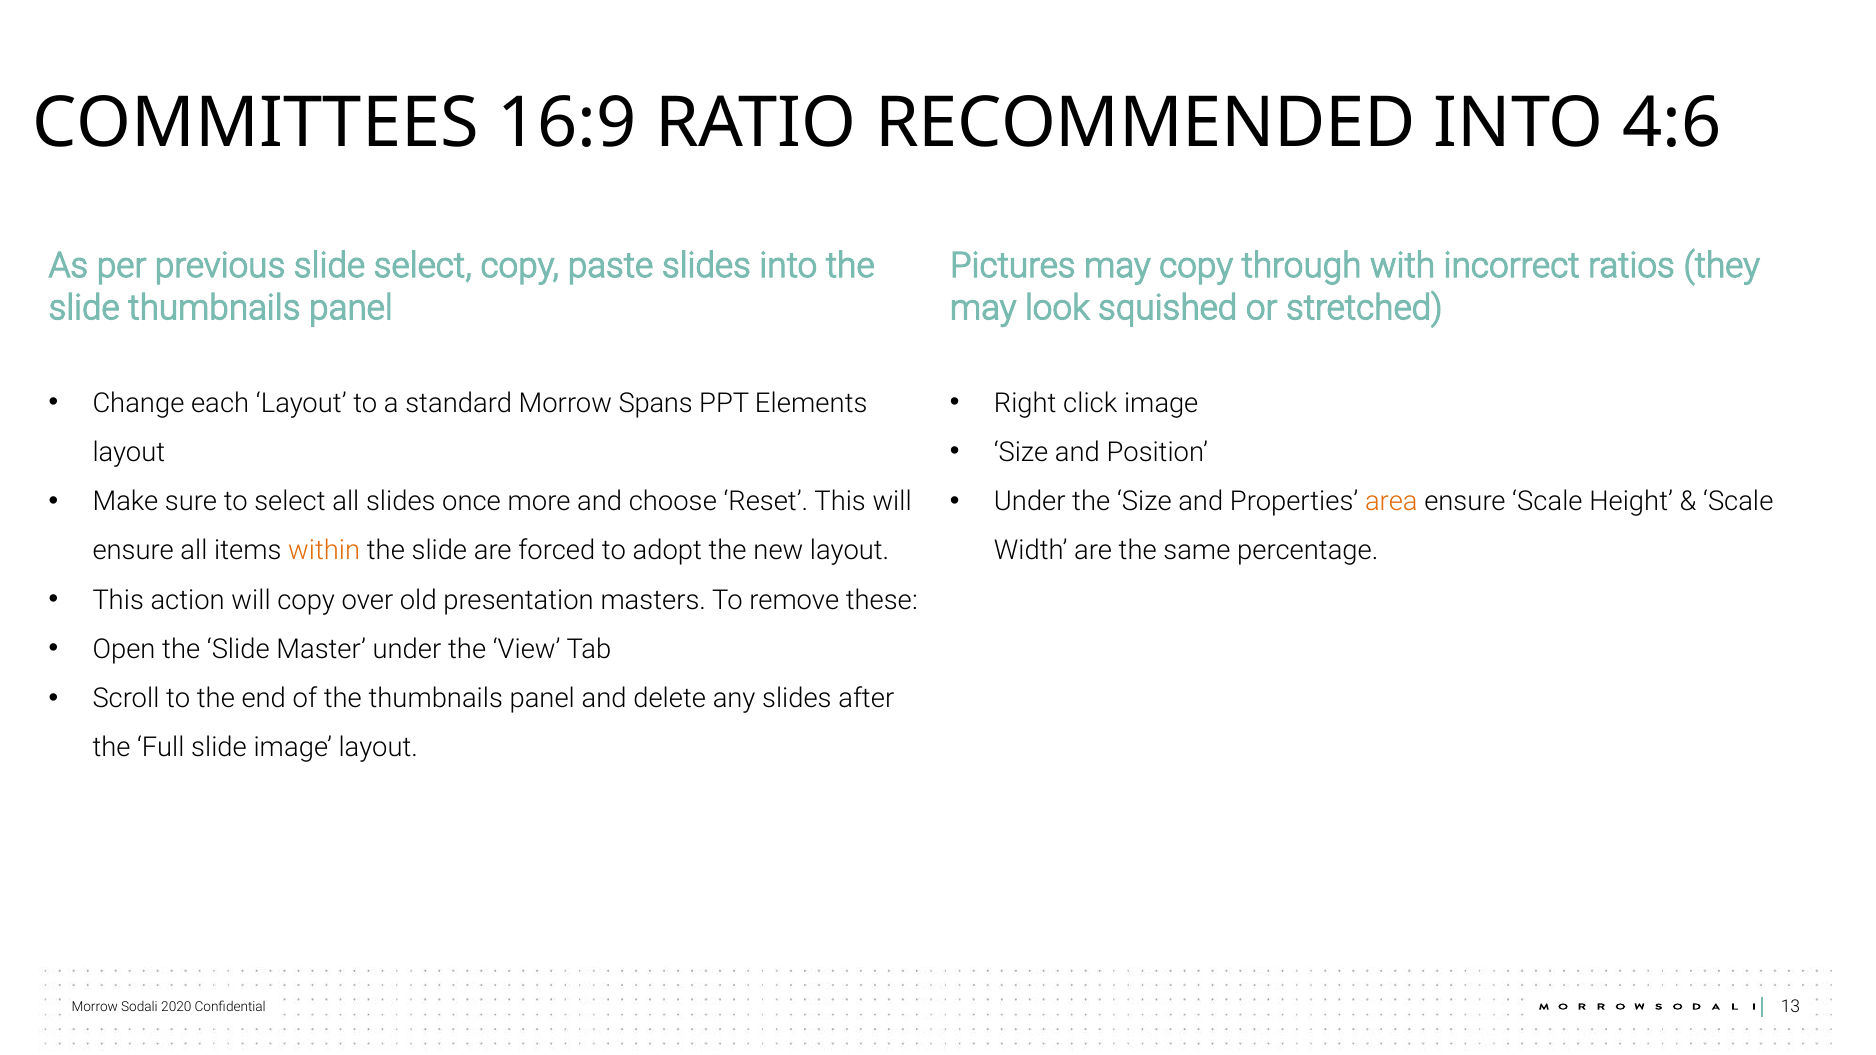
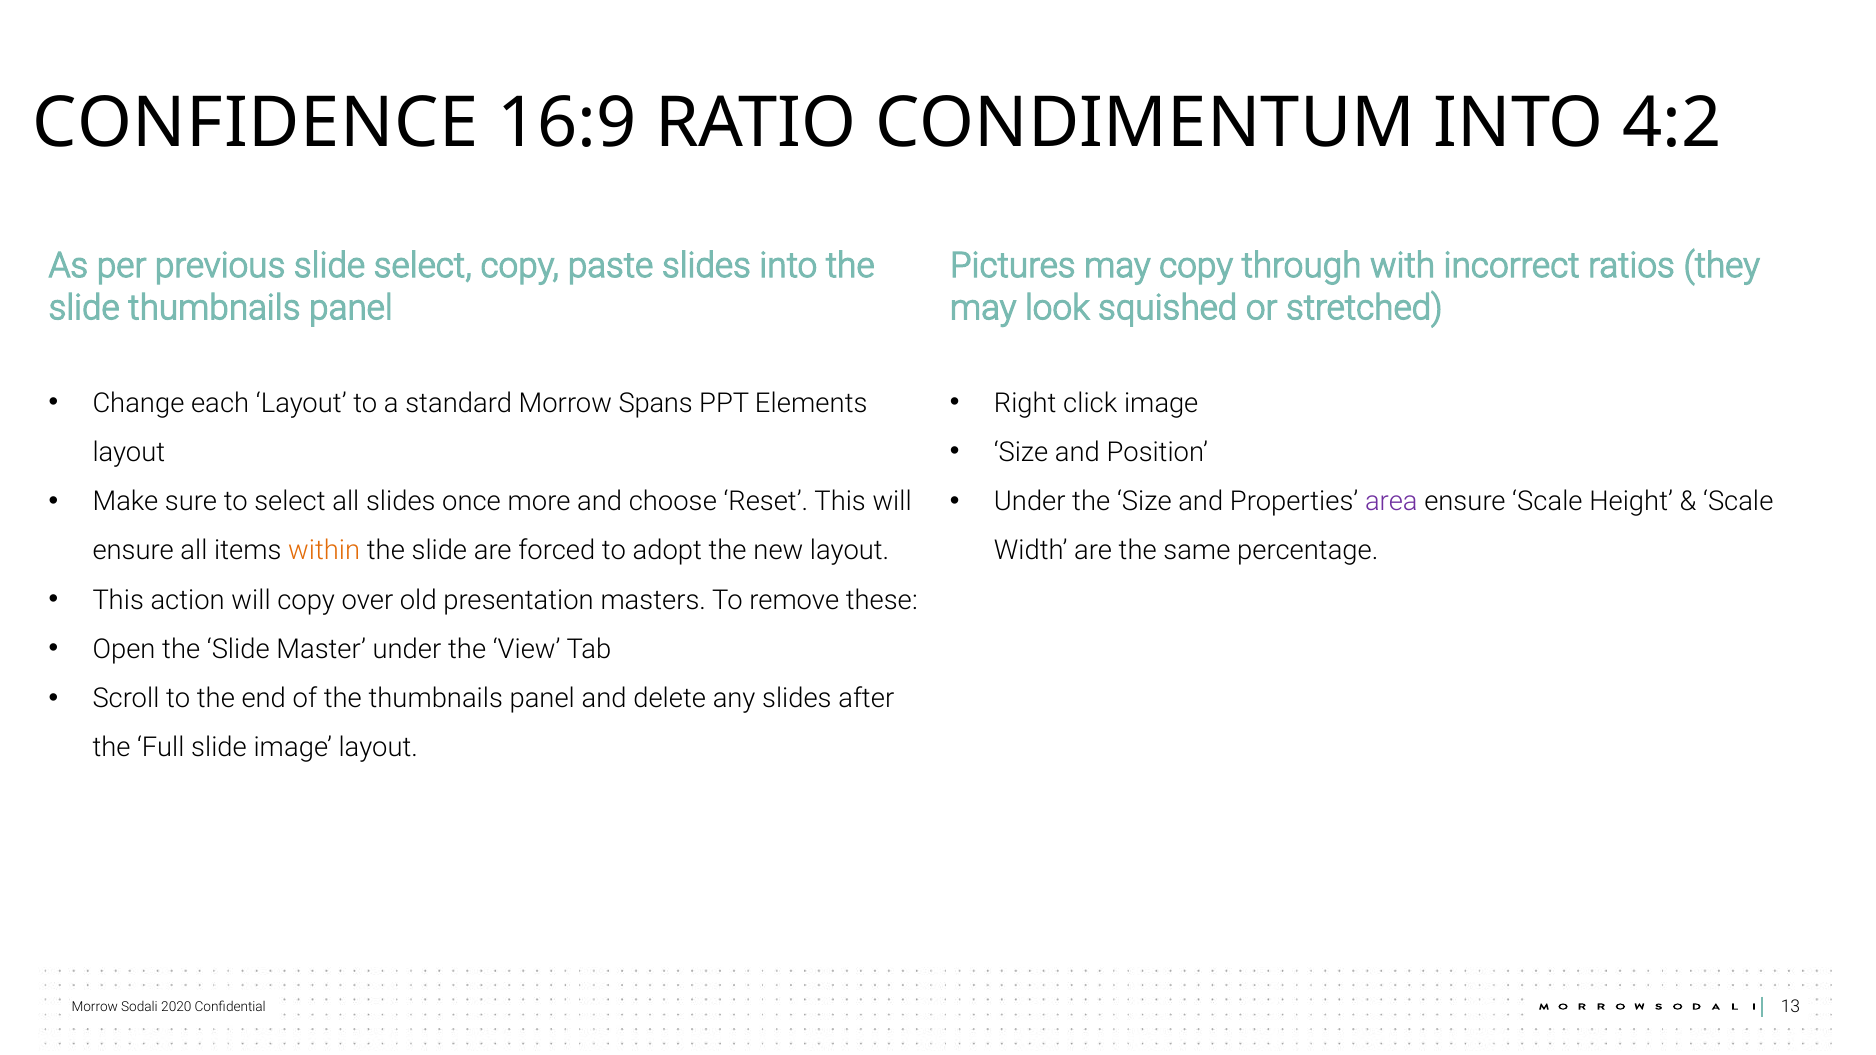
COMMITTEES: COMMITTEES -> CONFIDENCE
RECOMMENDED: RECOMMENDED -> CONDIMENTUM
4:6: 4:6 -> 4:2
area colour: orange -> purple
